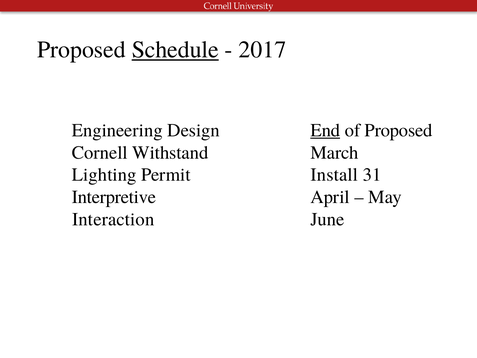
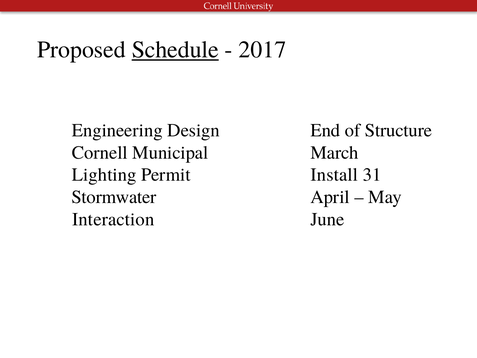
End underline: present -> none
of Proposed: Proposed -> Structure
Withstand: Withstand -> Municipal
Interpretive: Interpretive -> Stormwater
